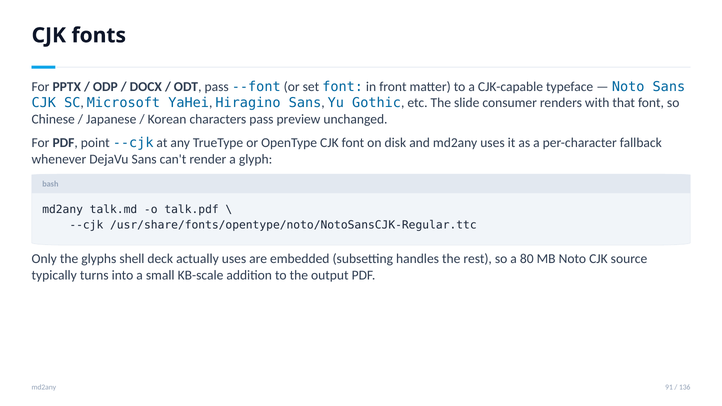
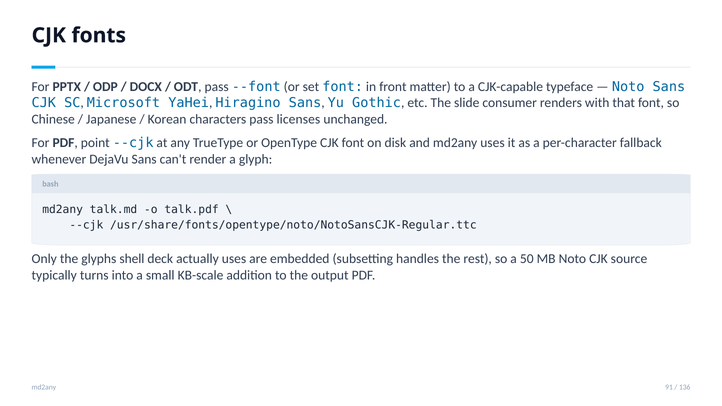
preview: preview -> licenses
80: 80 -> 50
